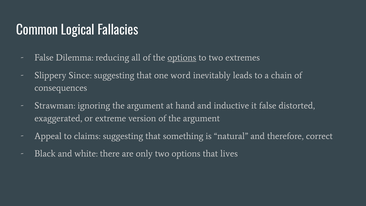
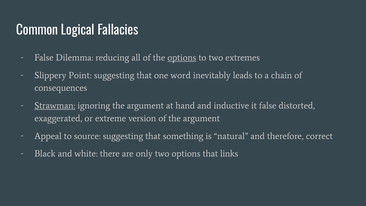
Since: Since -> Point
Strawman underline: none -> present
claims: claims -> source
lives: lives -> links
